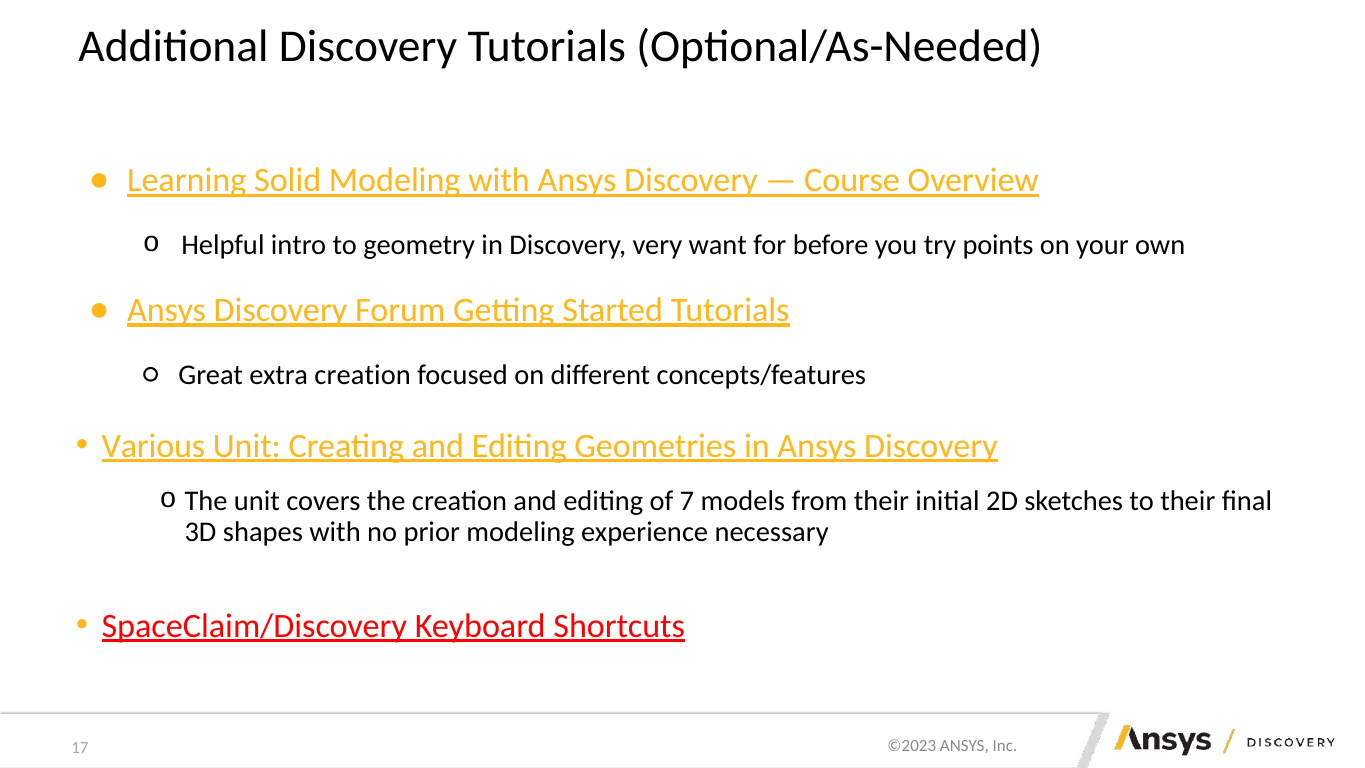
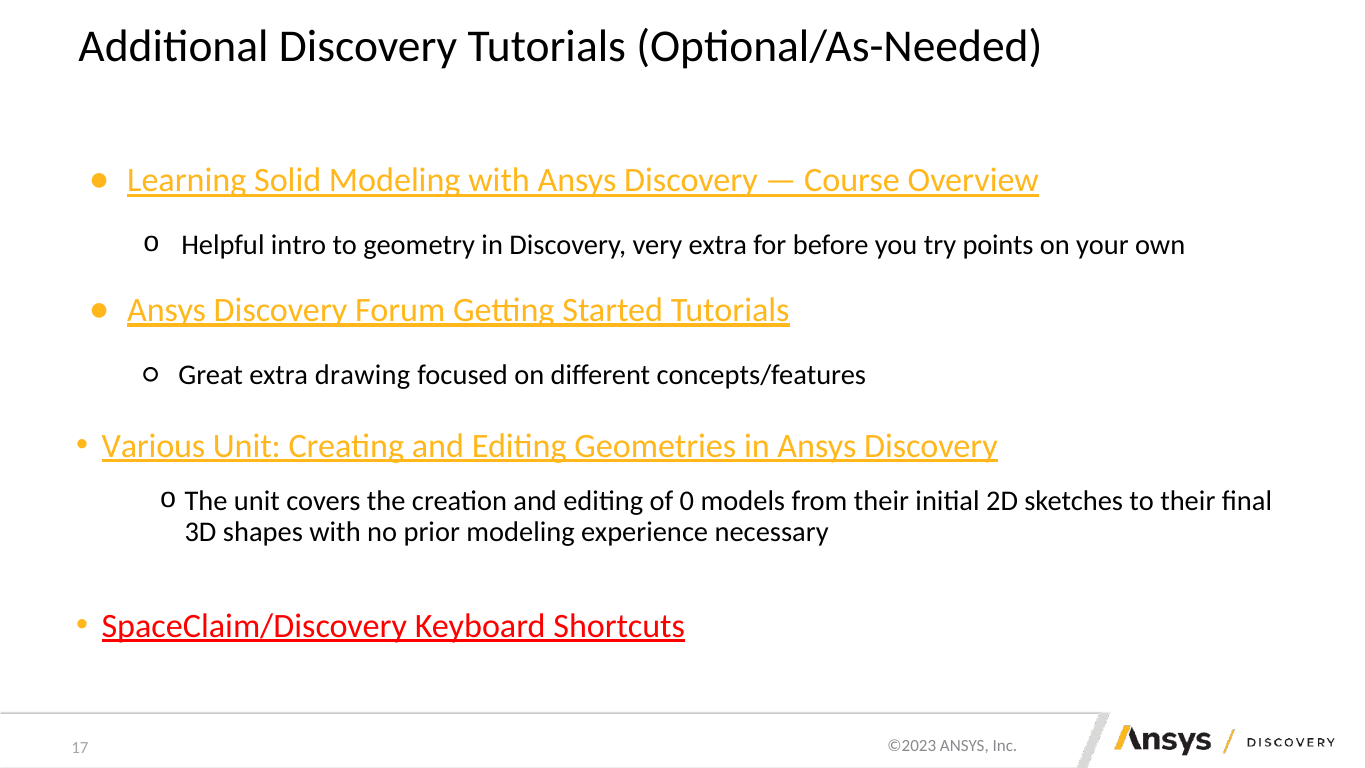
very want: want -> extra
extra creation: creation -> drawing
7: 7 -> 0
